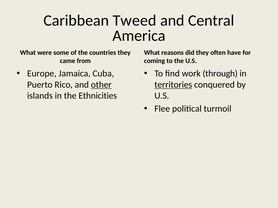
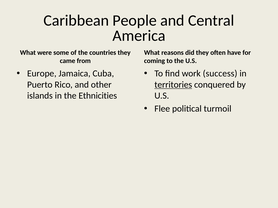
Tweed: Tweed -> People
through: through -> success
other underline: present -> none
